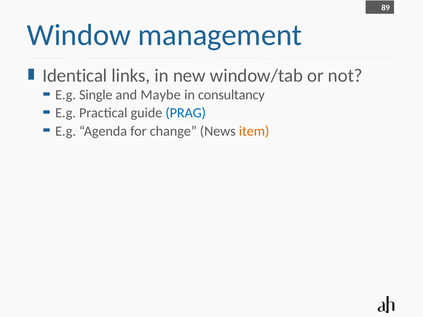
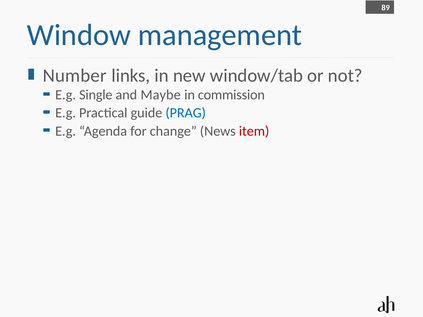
Identical: Identical -> Number
consultancy: consultancy -> commission
item colour: orange -> red
